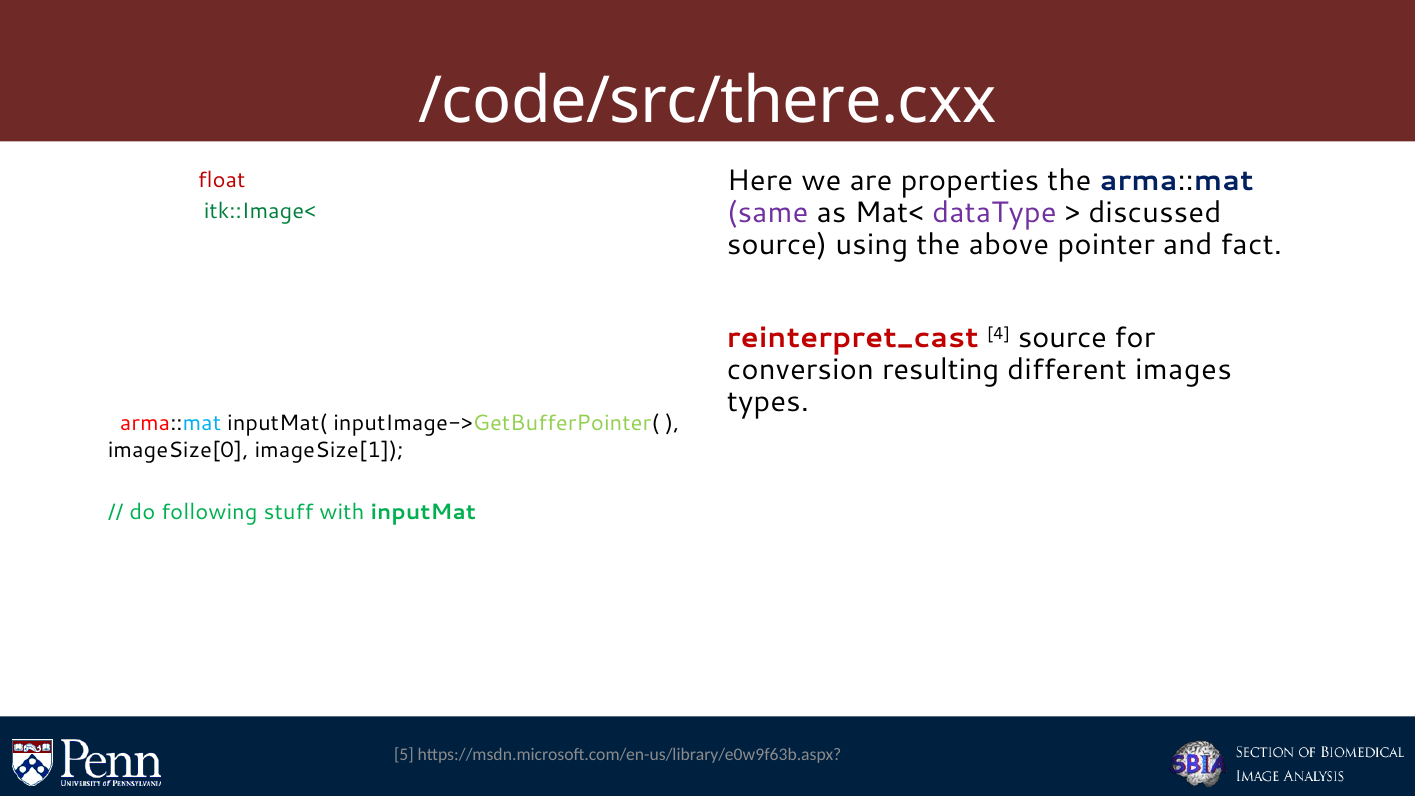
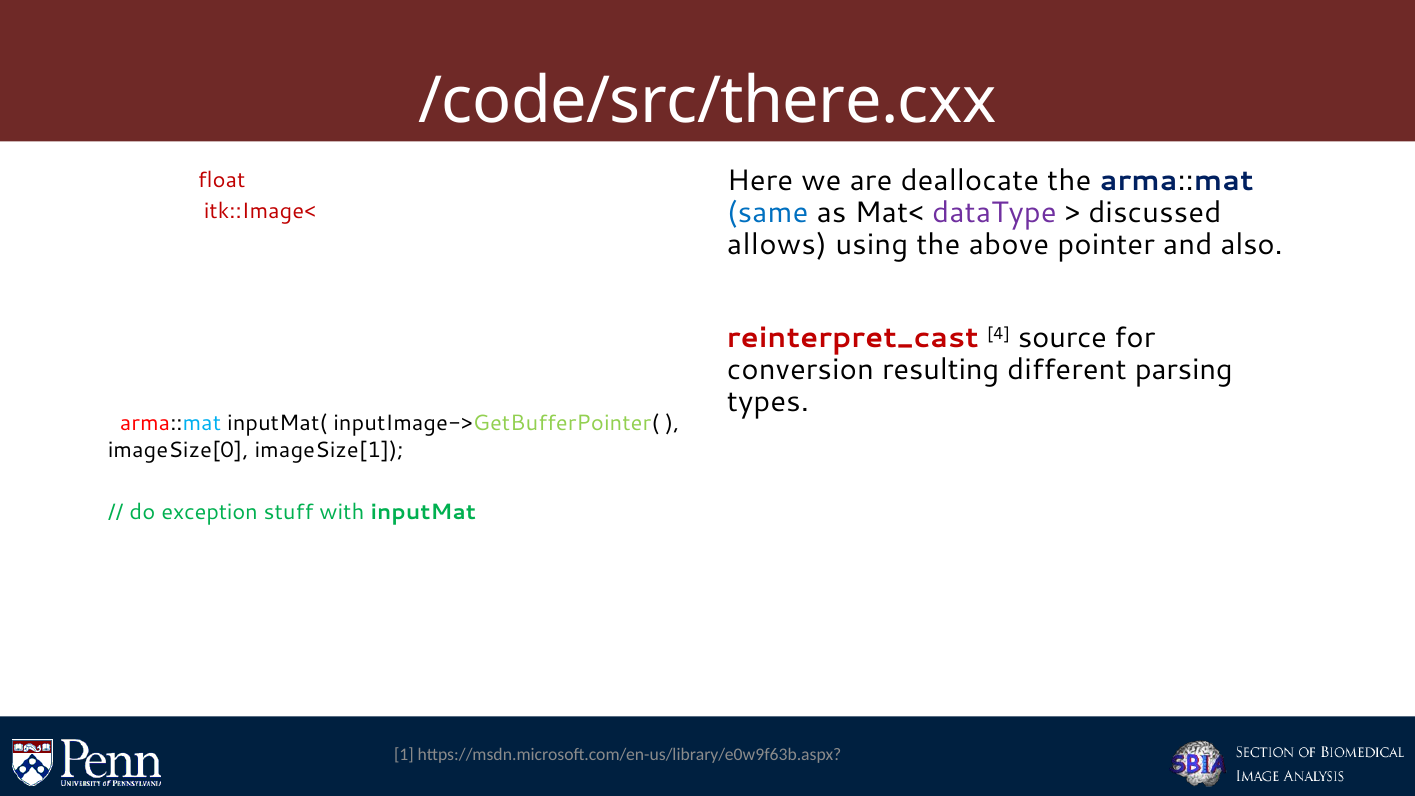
properties: properties -> deallocate
same colour: purple -> blue
itk::Image< colour: green -> red
source at (777, 245): source -> allows
fact: fact -> also
images: images -> parsing
following: following -> exception
5: 5 -> 1
